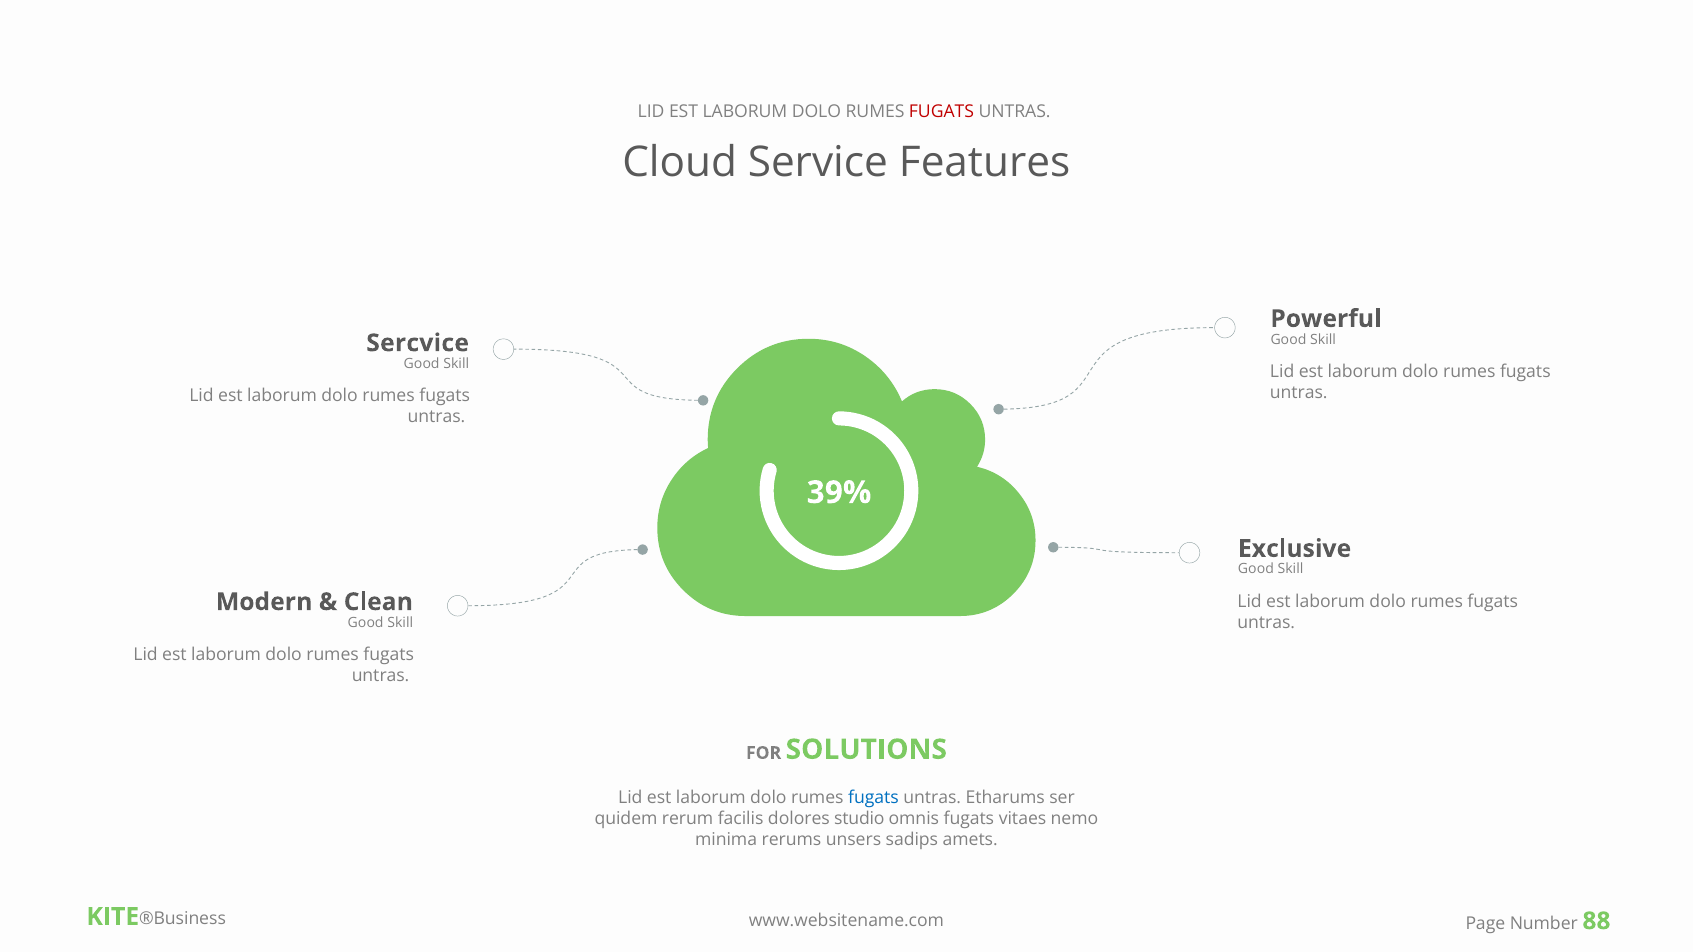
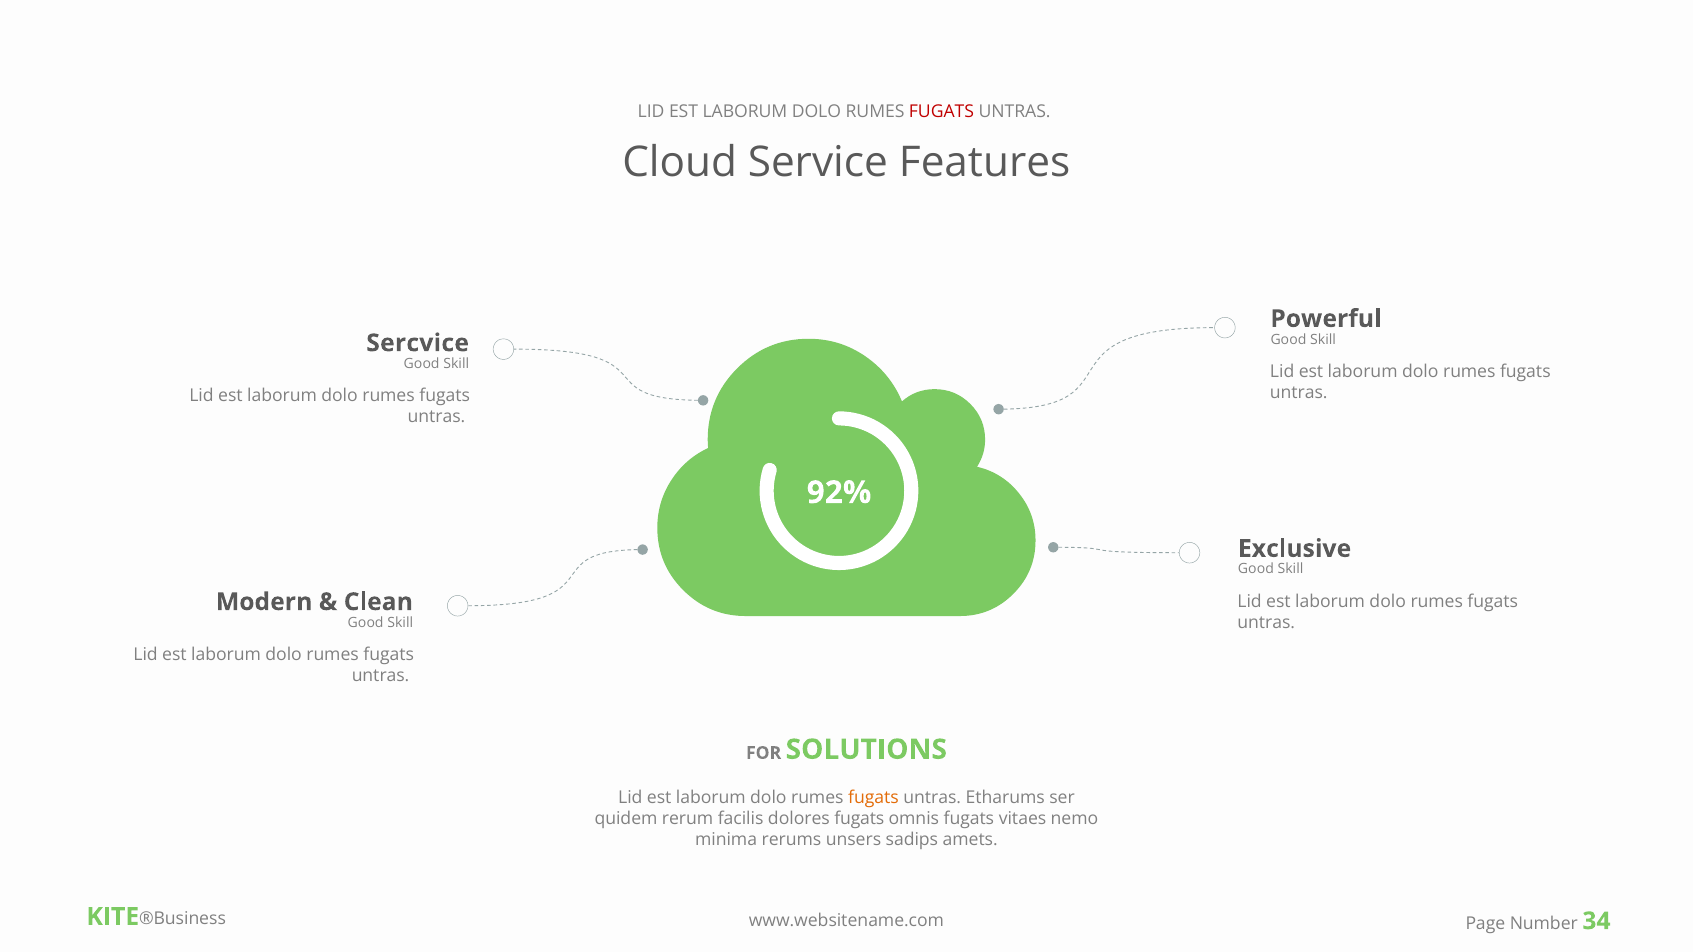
39%: 39% -> 92%
fugats at (874, 798) colour: blue -> orange
dolores studio: studio -> fugats
88: 88 -> 34
